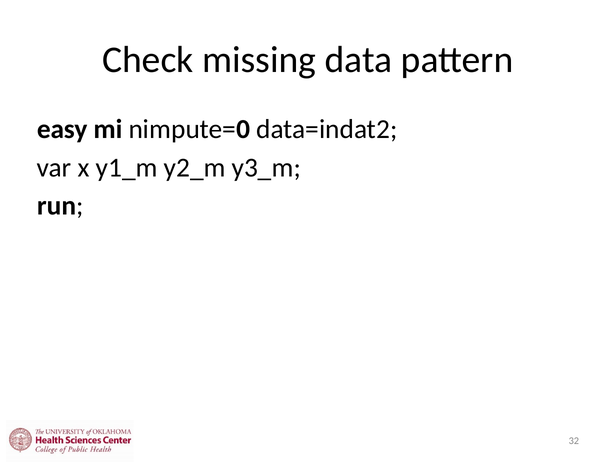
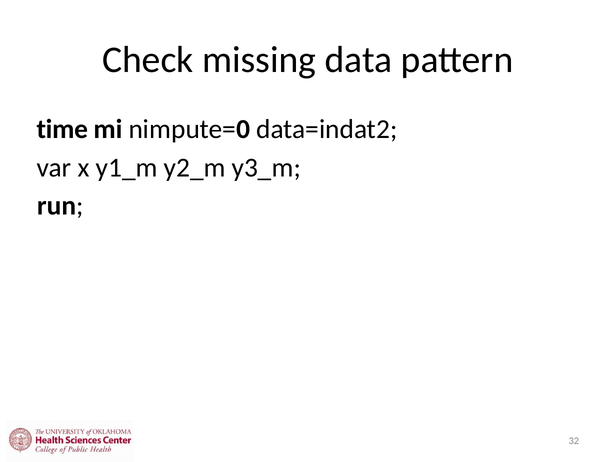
easy: easy -> time
